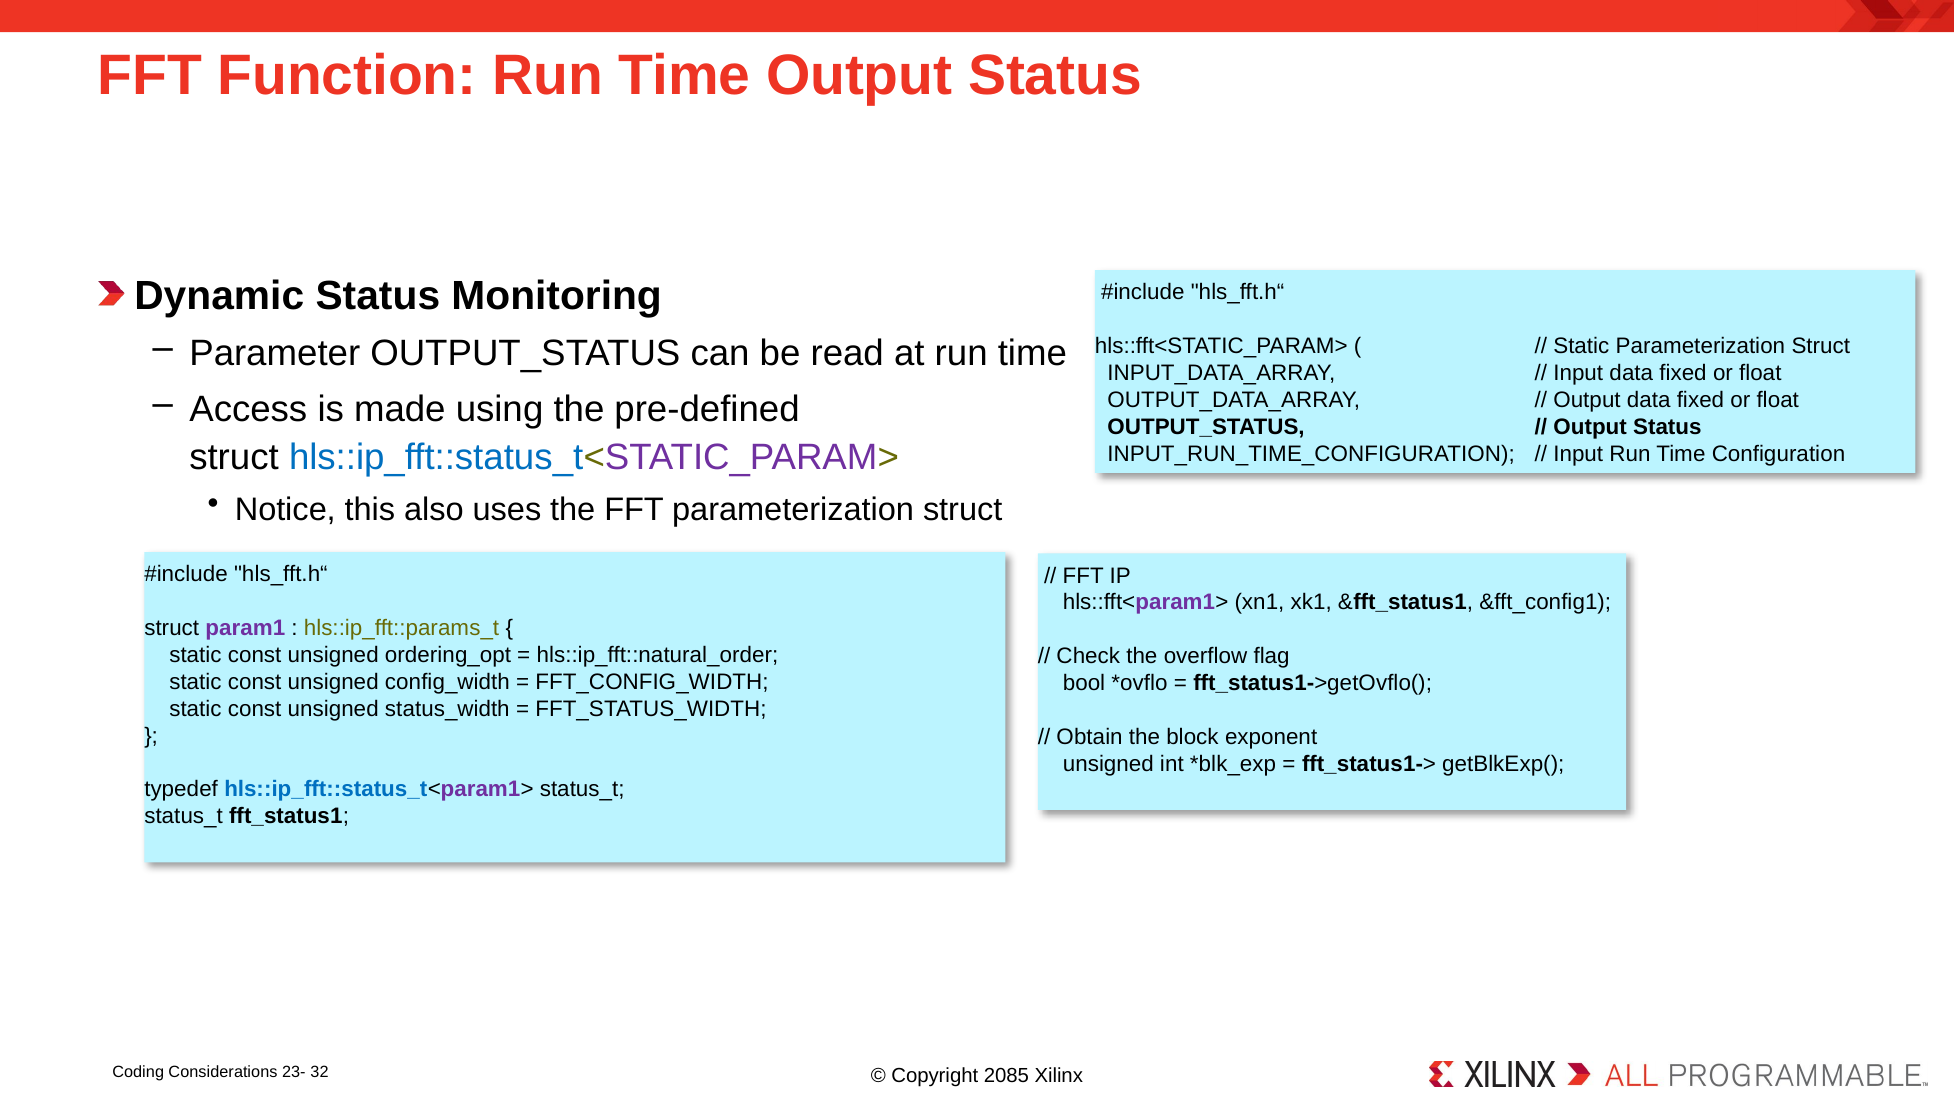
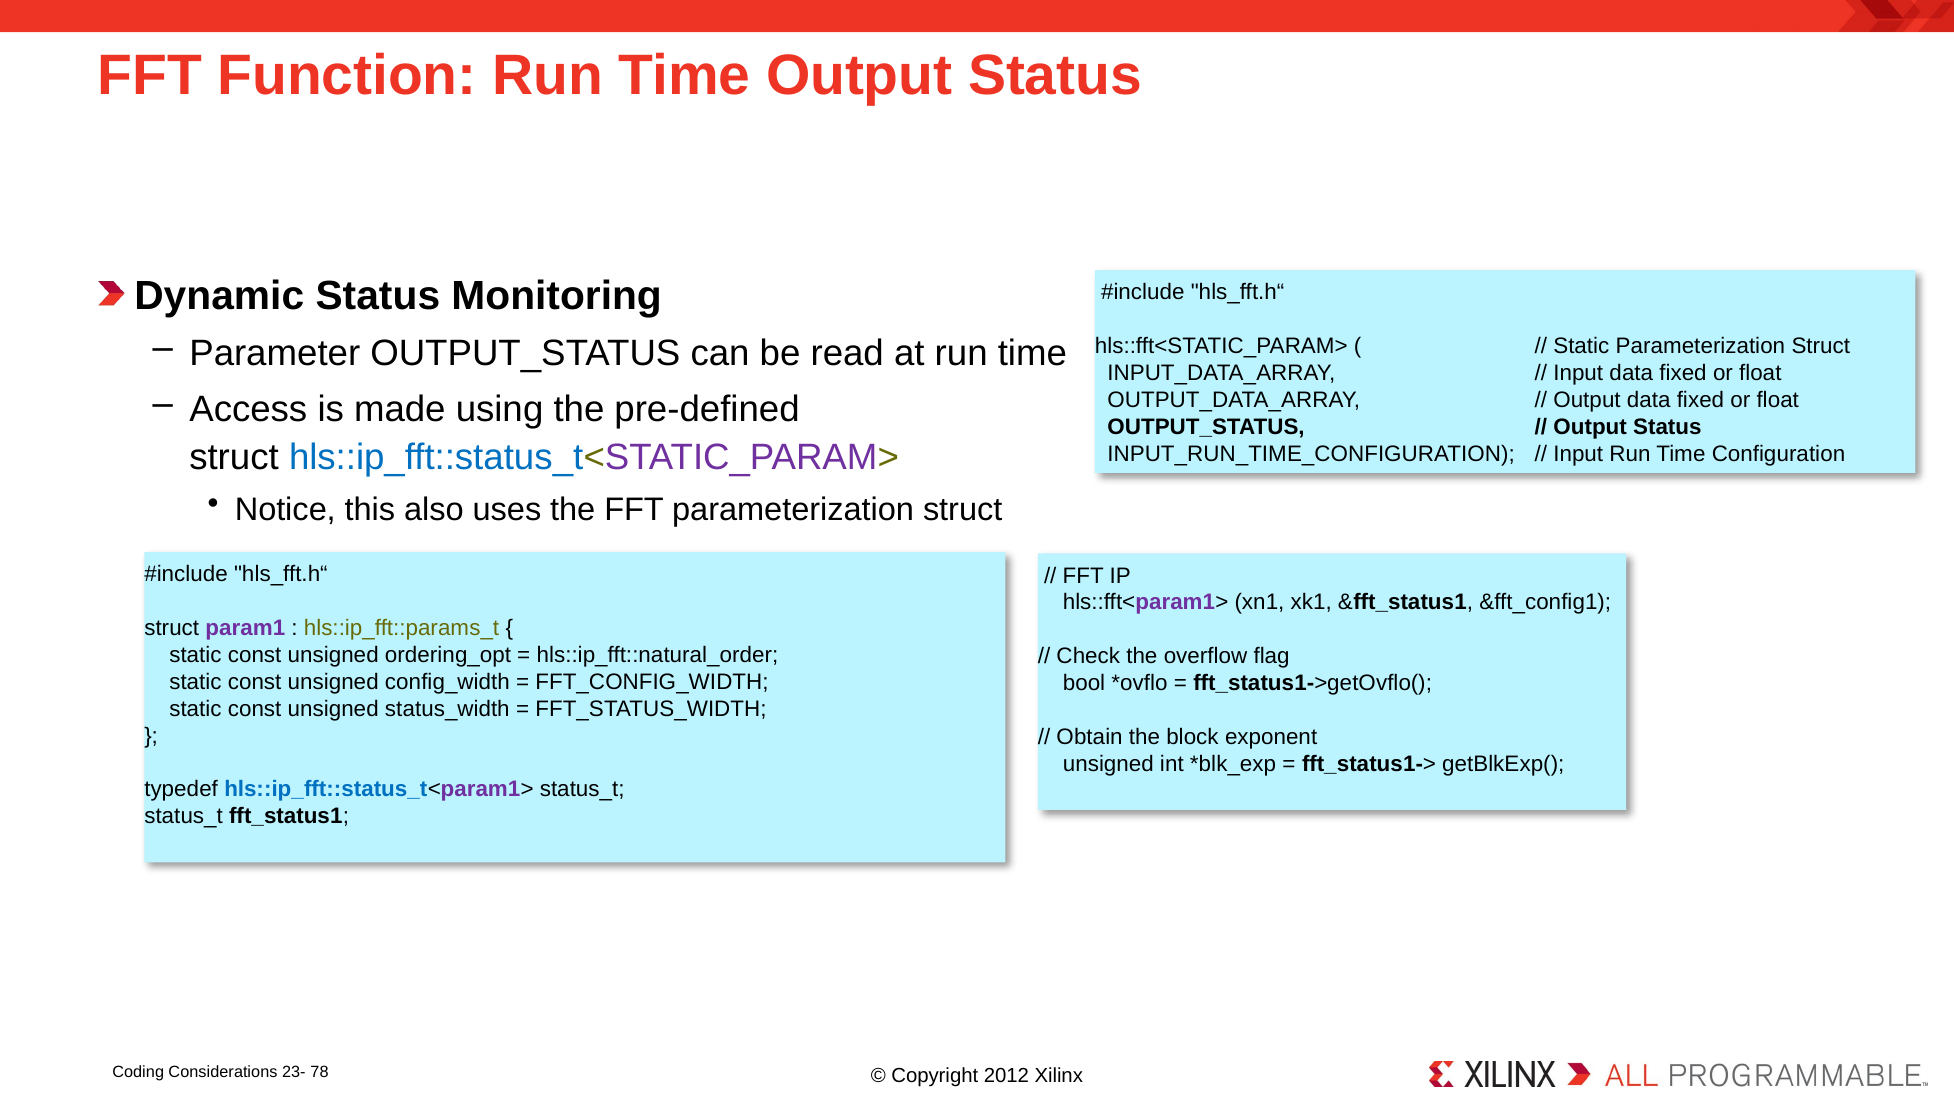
32: 32 -> 78
2085: 2085 -> 2012
